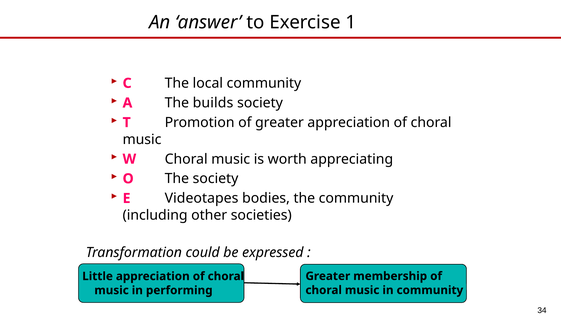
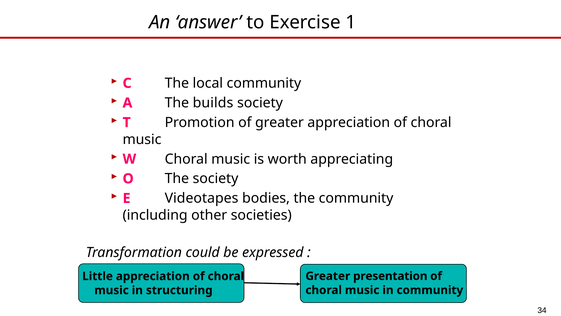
membership: membership -> presentation
performing: performing -> structuring
